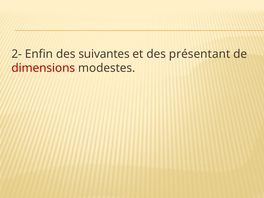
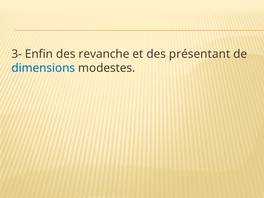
2-: 2- -> 3-
suivantes: suivantes -> revanche
dimensions colour: red -> blue
